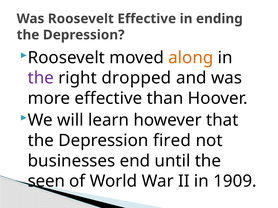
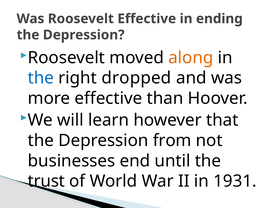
the at (41, 78) colour: purple -> blue
fired: fired -> from
seen: seen -> trust
1909: 1909 -> 1931
